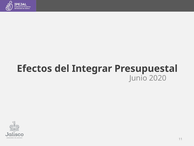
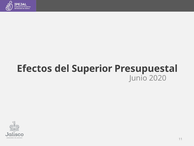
Integrar: Integrar -> Superior
